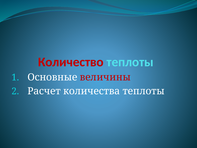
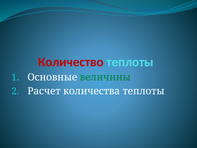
величины colour: red -> green
